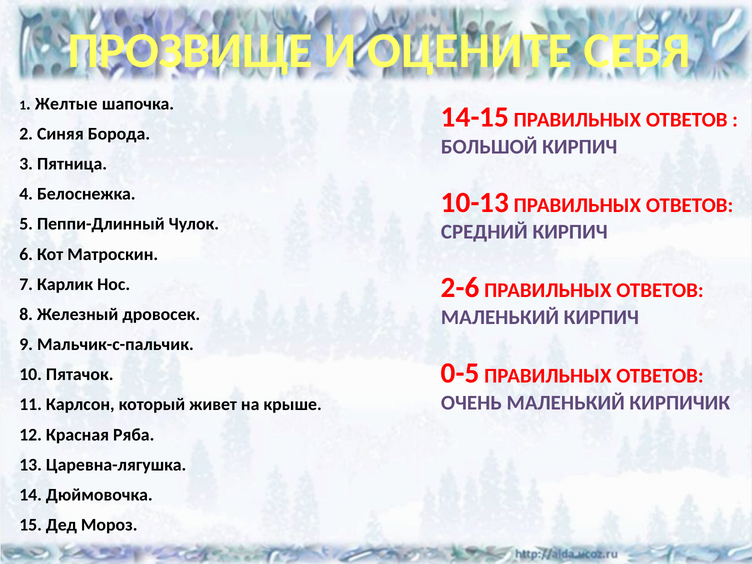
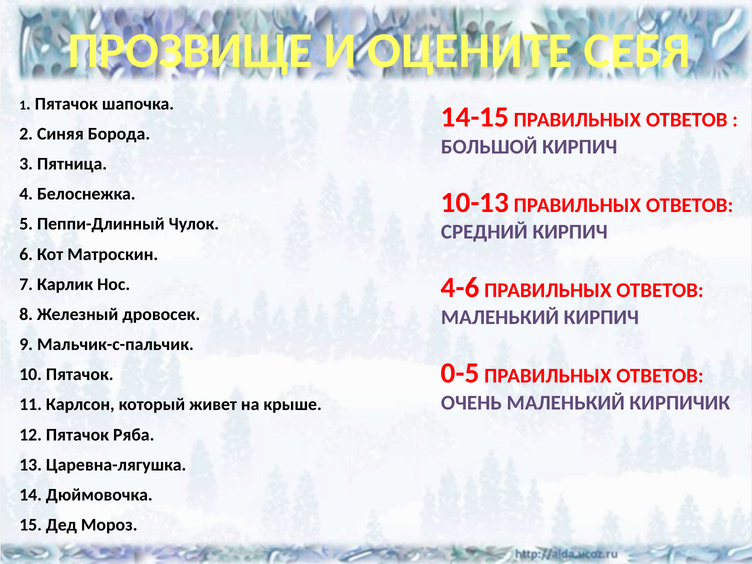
Желтые at (66, 104): Желтые -> Пятачок
2-6: 2-6 -> 4-6
12 Красная: Красная -> Пятачок
